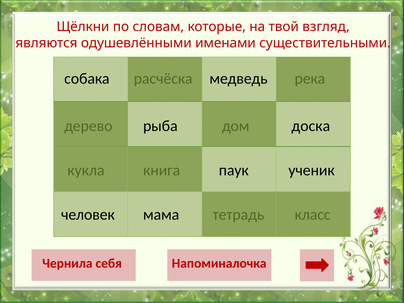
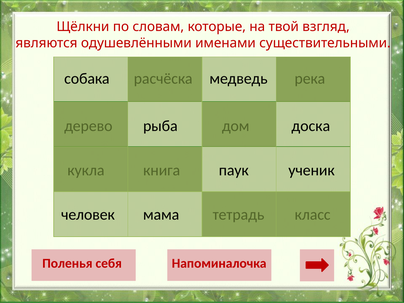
Чернила: Чернила -> Поленья
